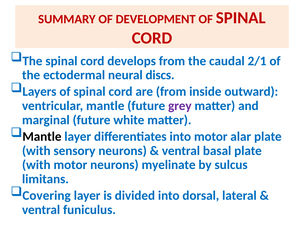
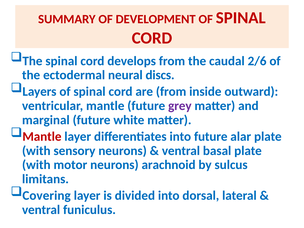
2/1: 2/1 -> 2/6
Mantle at (42, 137) colour: black -> red
into motor: motor -> future
myelinate: myelinate -> arachnoid
